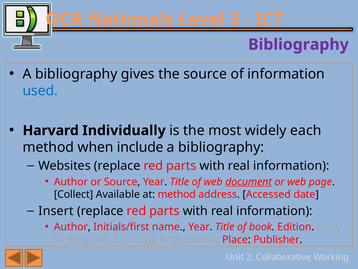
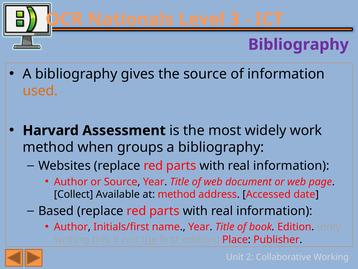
used colour: blue -> orange
Individually: Individually -> Assessment
each: each -> work
include: include -> groups
document underline: present -> none
Insert: Insert -> Based
